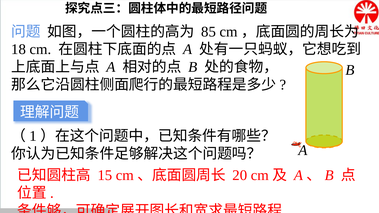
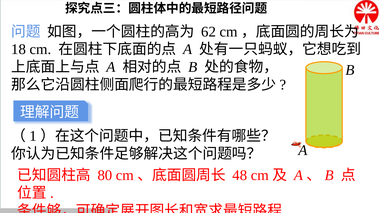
85: 85 -> 62
15: 15 -> 80
20: 20 -> 48
